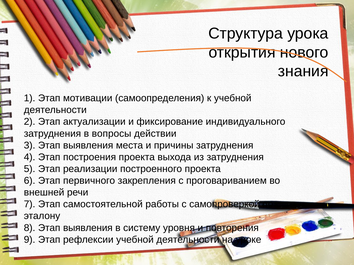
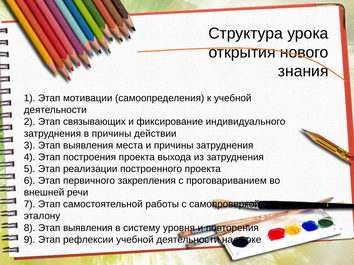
актуализации: актуализации -> связывающих
в вопросы: вопросы -> причины
